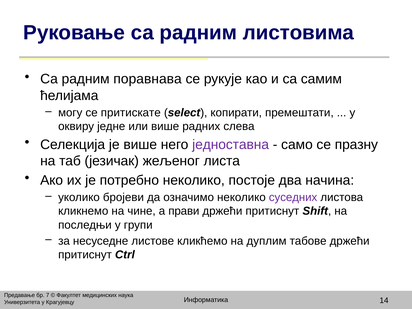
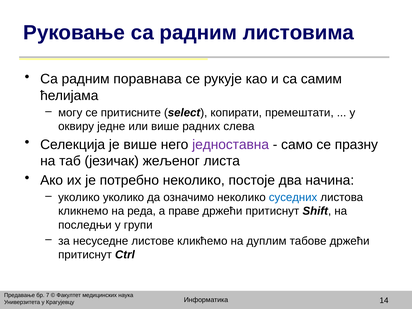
притискате: притискате -> притисните
уколико бројеви: бројеви -> уколико
суседних colour: purple -> blue
чине: чине -> реда
прави: прави -> праве
